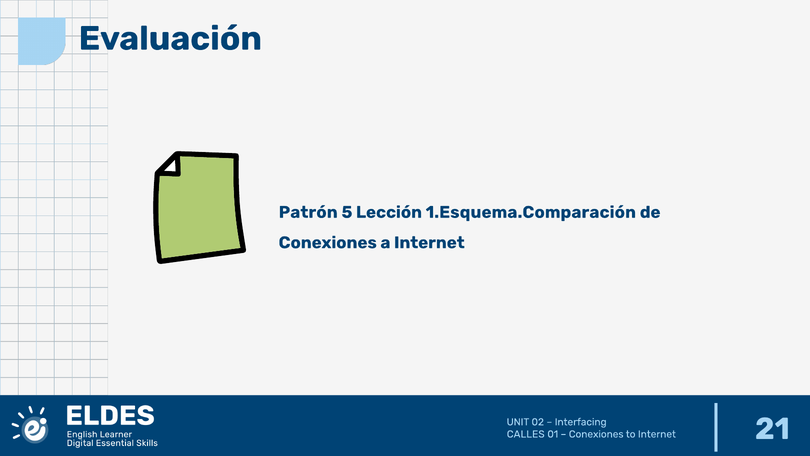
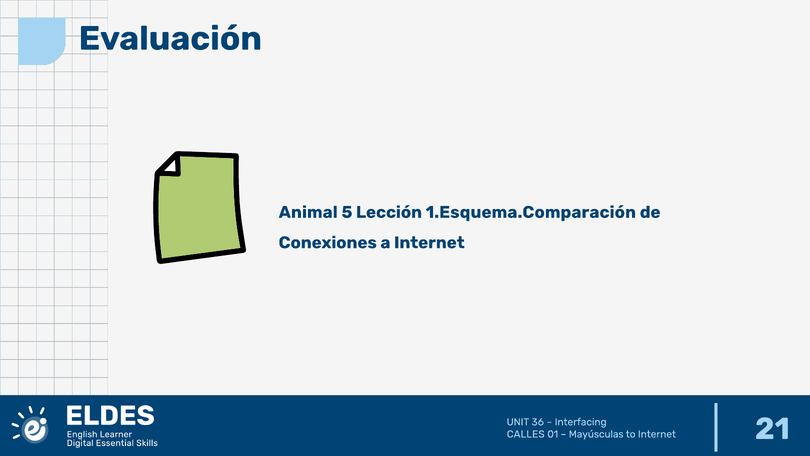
Patrón: Patrón -> Animal
02: 02 -> 36
Conexiones at (596, 434): Conexiones -> Mayúsculas
